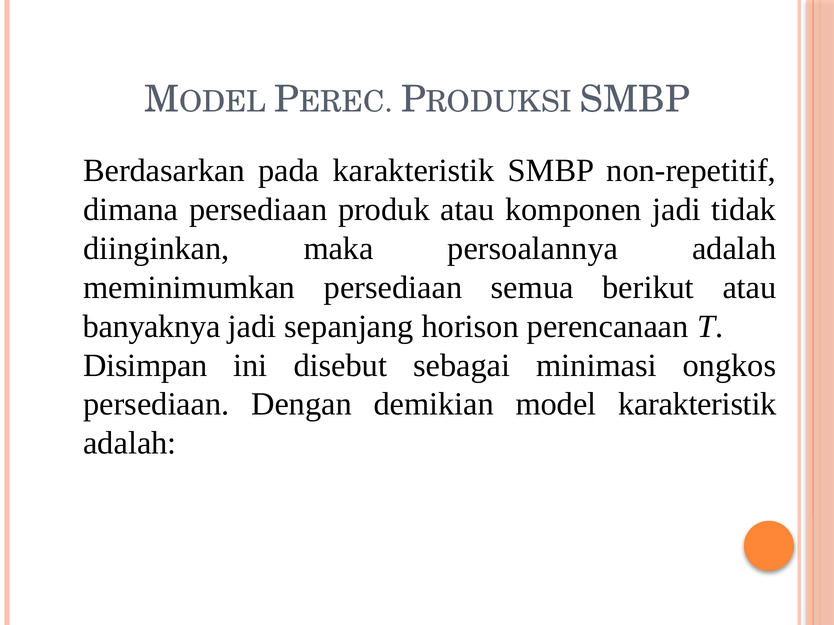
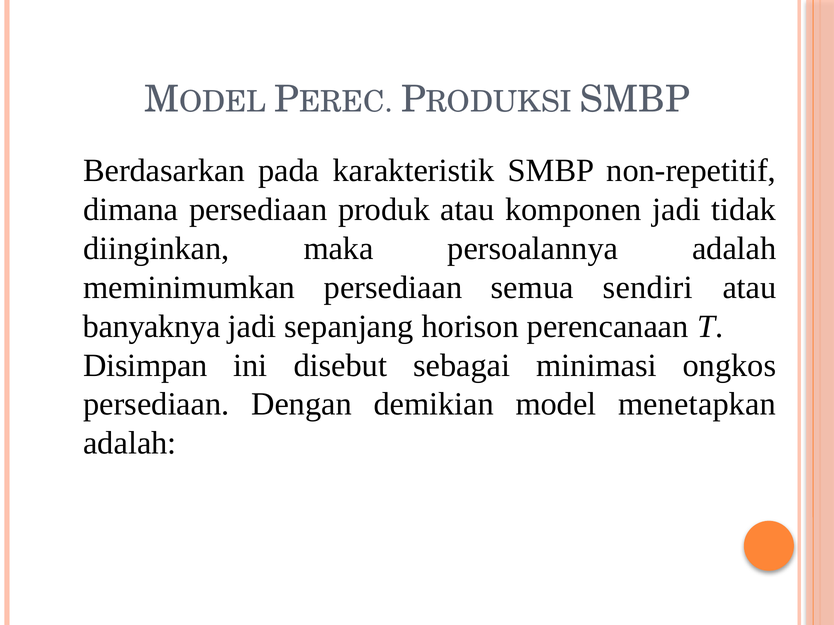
berikut: berikut -> sendiri
model karakteristik: karakteristik -> menetapkan
